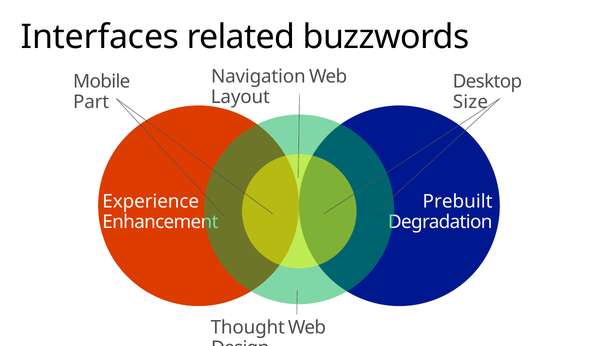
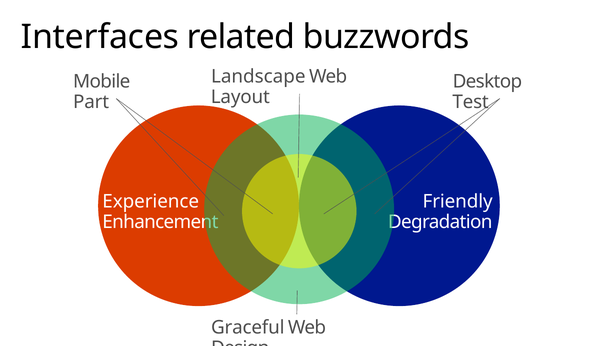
Navigation: Navigation -> Landscape
Size: Size -> Test
Prebuilt: Prebuilt -> Friendly
Thought: Thought -> Graceful
